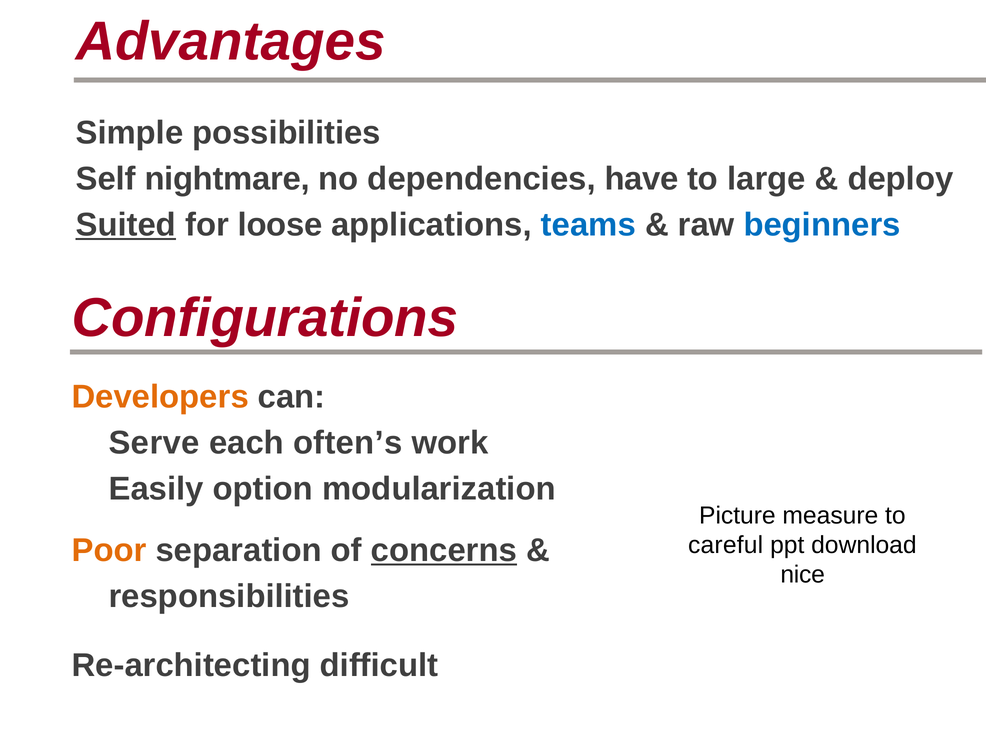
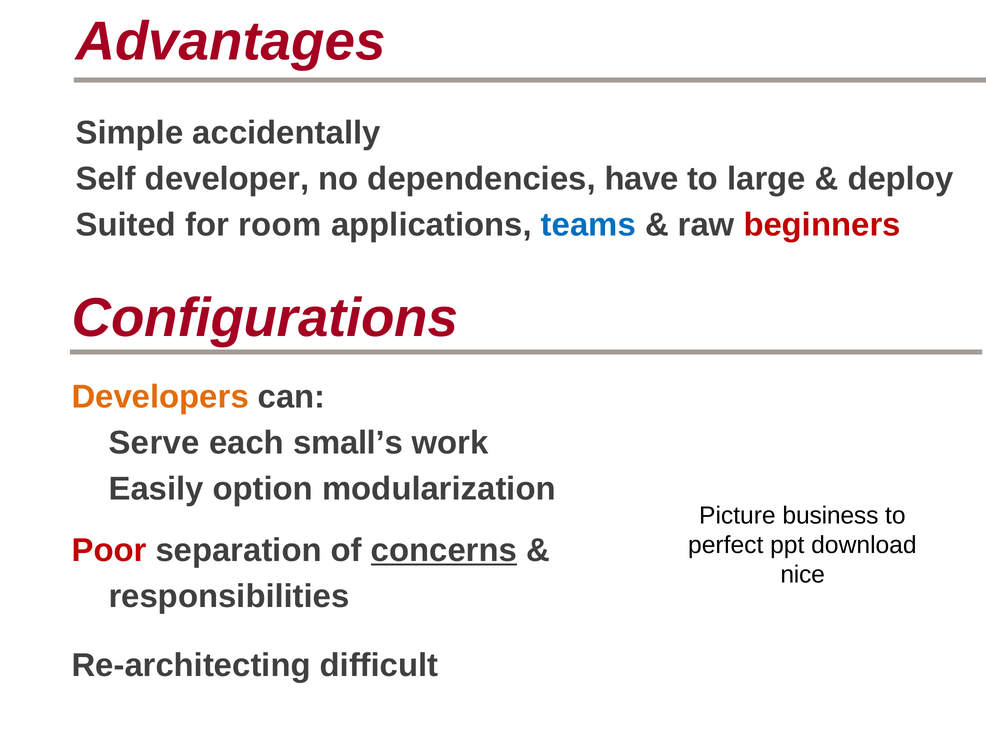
possibilities: possibilities -> accidentally
nightmare: nightmare -> developer
Suited underline: present -> none
loose: loose -> room
beginners colour: blue -> red
often’s: often’s -> small’s
measure: measure -> business
careful: careful -> perfect
Poor colour: orange -> red
